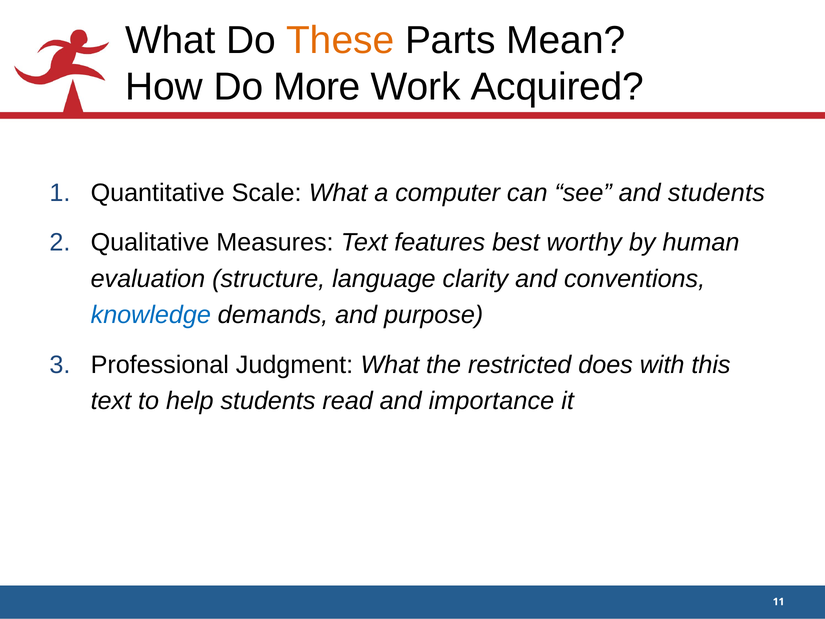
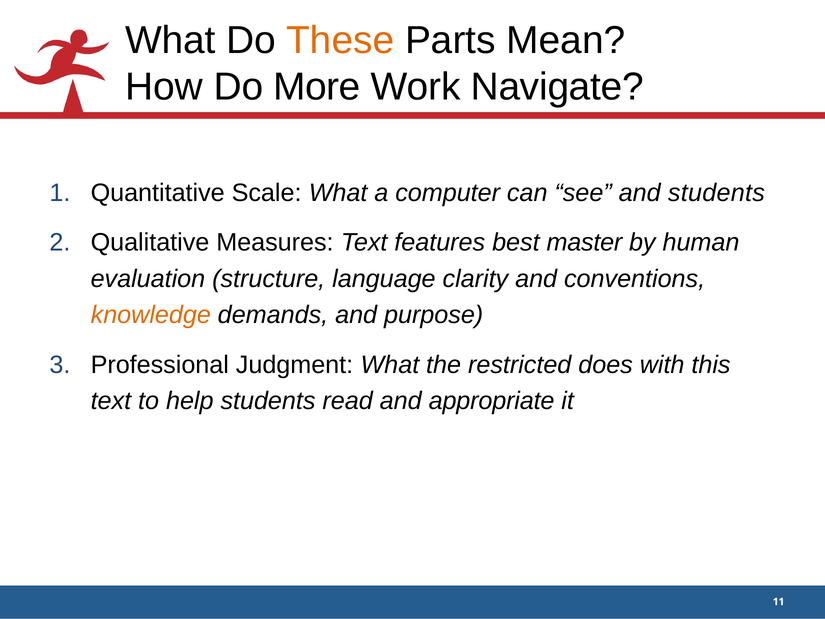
Acquired: Acquired -> Navigate
worthy: worthy -> master
knowledge colour: blue -> orange
importance: importance -> appropriate
